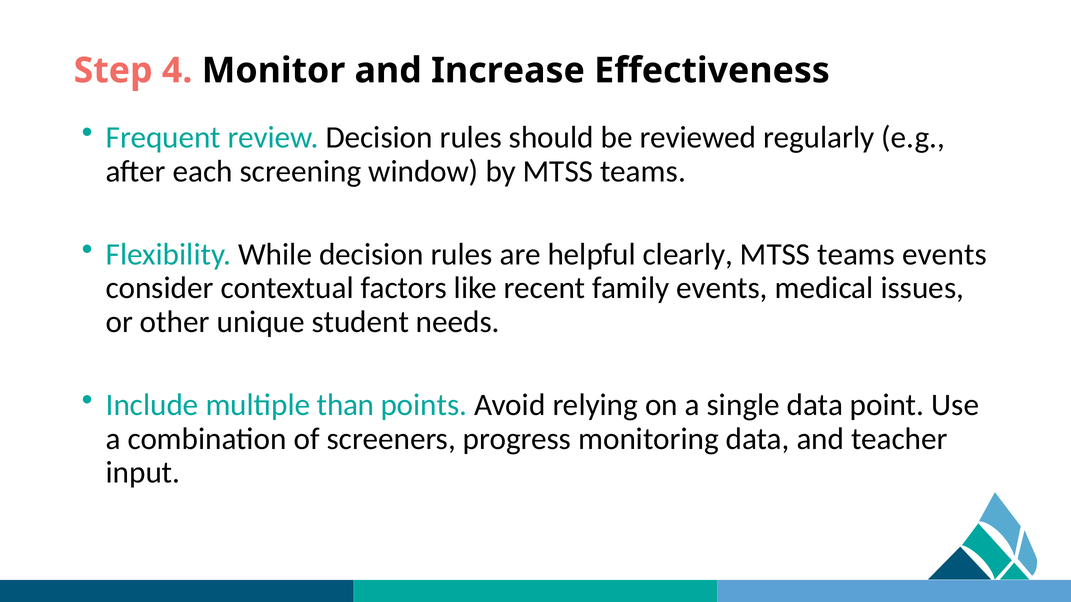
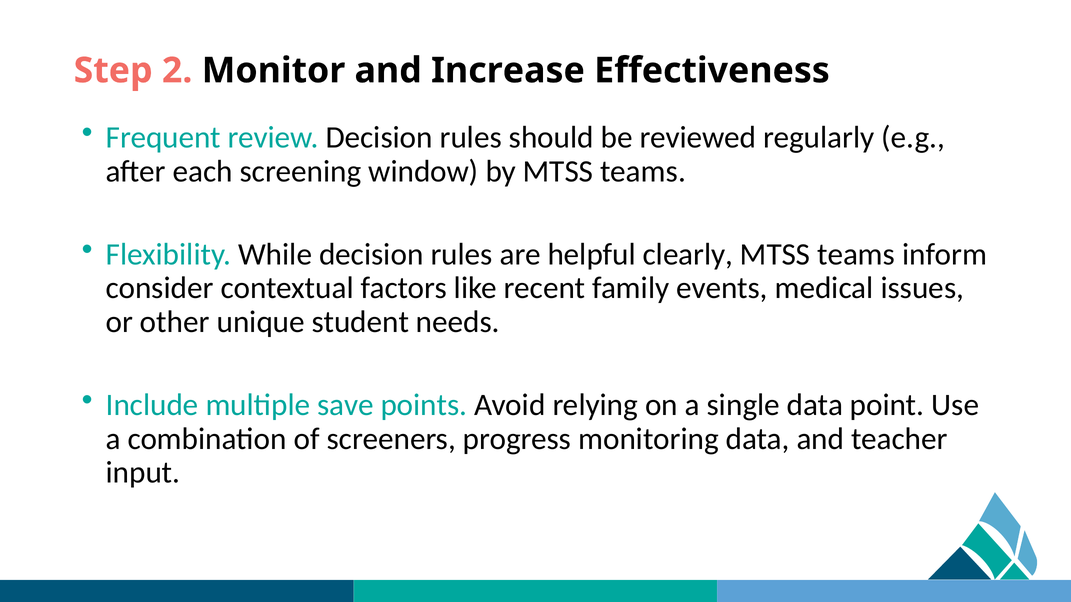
4: 4 -> 2
teams events: events -> inform
than: than -> save
